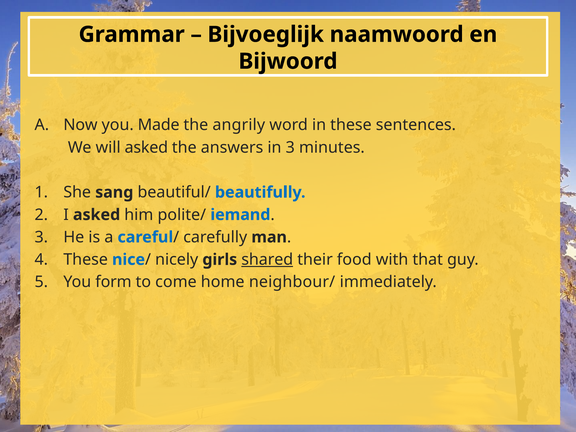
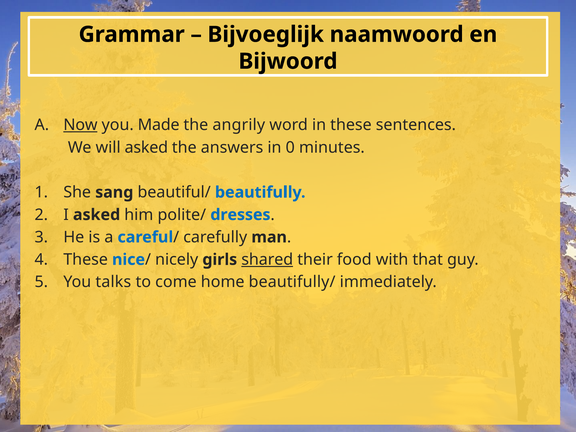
Now underline: none -> present
in 3: 3 -> 0
iemand: iemand -> dresses
form: form -> talks
neighbour/: neighbour/ -> beautifully/
